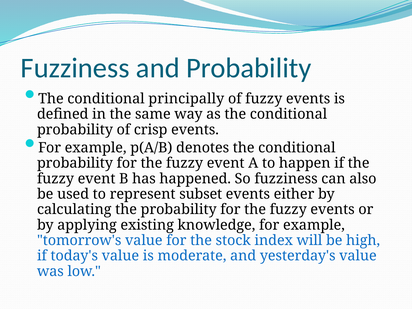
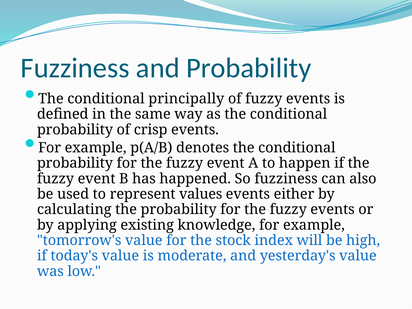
subset: subset -> values
